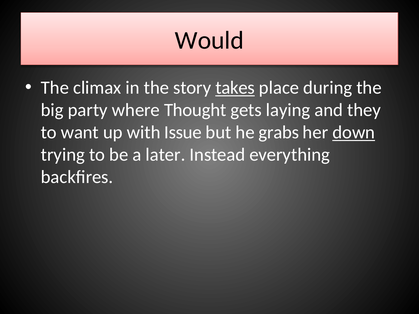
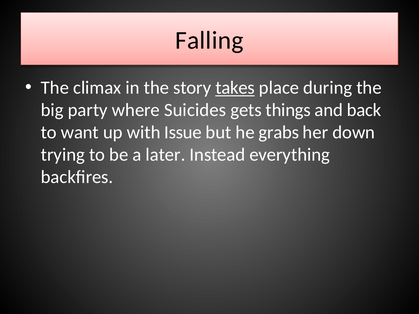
Would: Would -> Falling
Thought: Thought -> Suicides
laying: laying -> things
they: they -> back
down underline: present -> none
